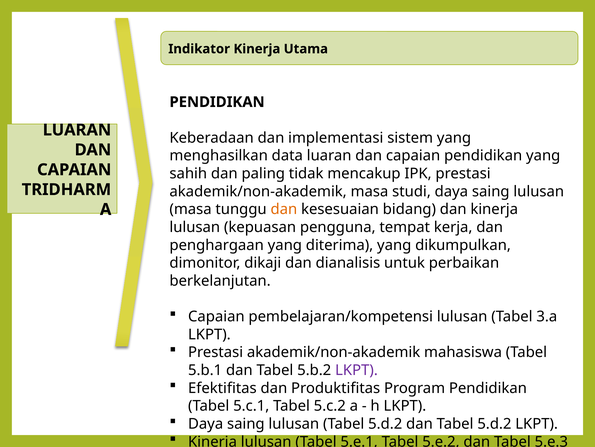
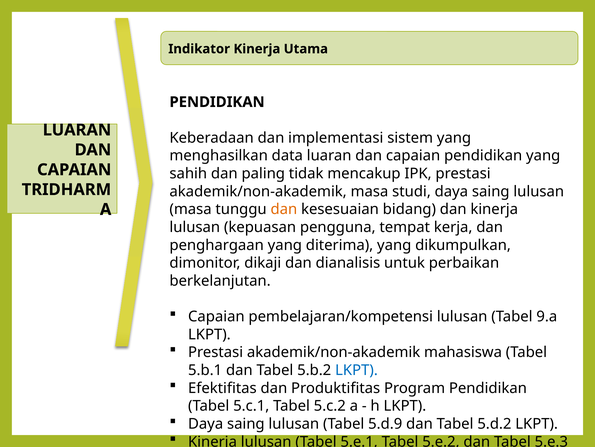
3.a: 3.a -> 9.a
LKPT at (356, 370) colour: purple -> blue
lulusan Tabel 5.d.2: 5.d.2 -> 5.d.9
